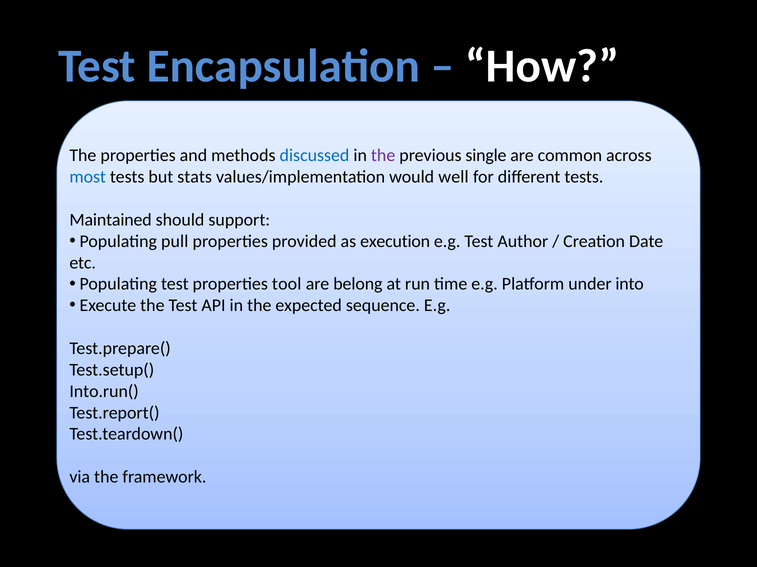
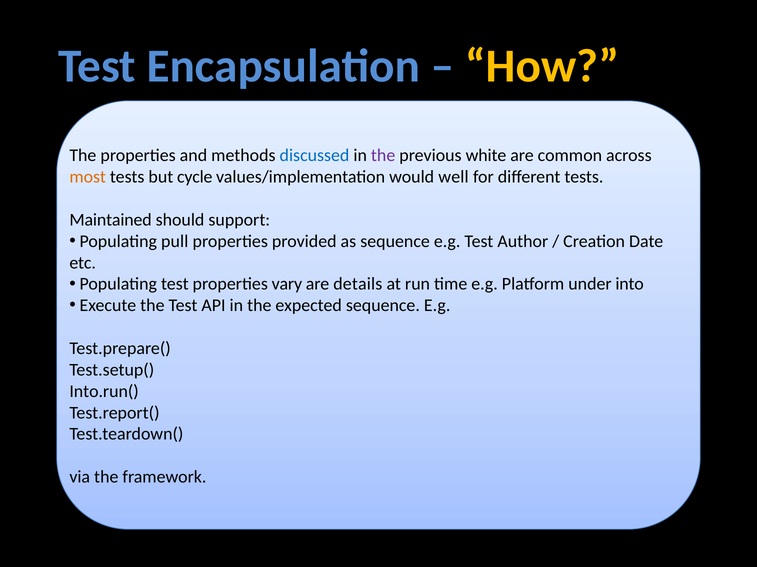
How colour: white -> yellow
single: single -> white
most colour: blue -> orange
stats: stats -> cycle
as execution: execution -> sequence
tool: tool -> vary
belong: belong -> details
